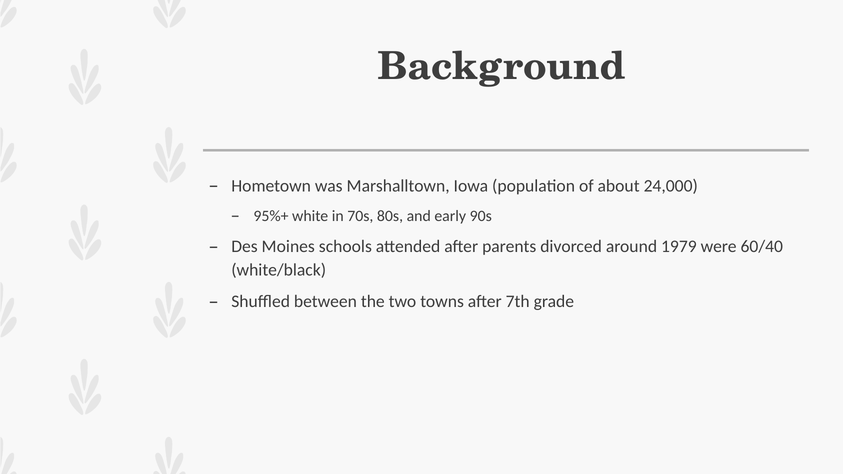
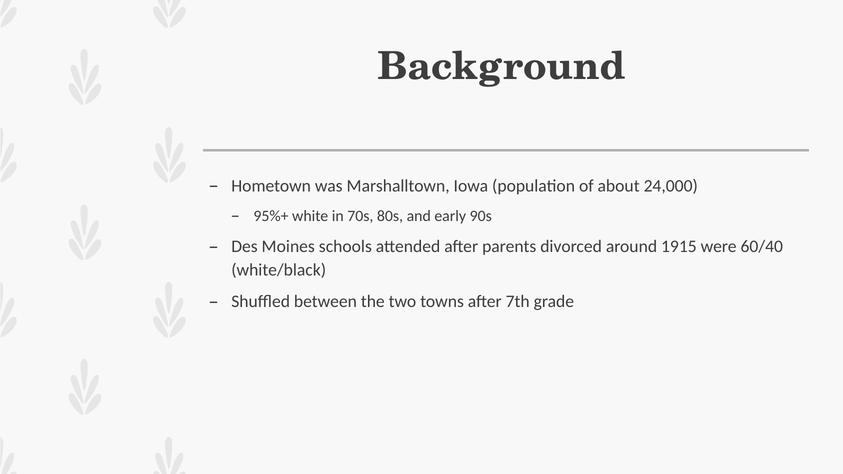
1979: 1979 -> 1915
